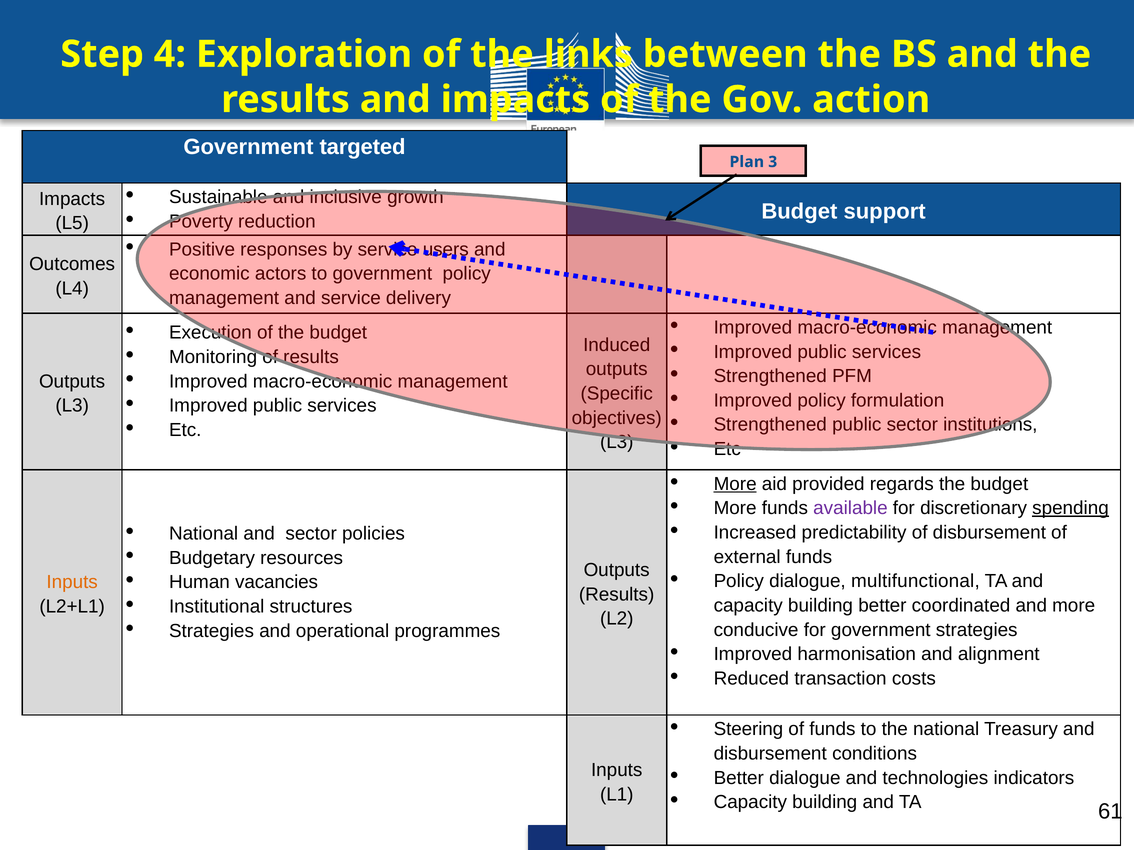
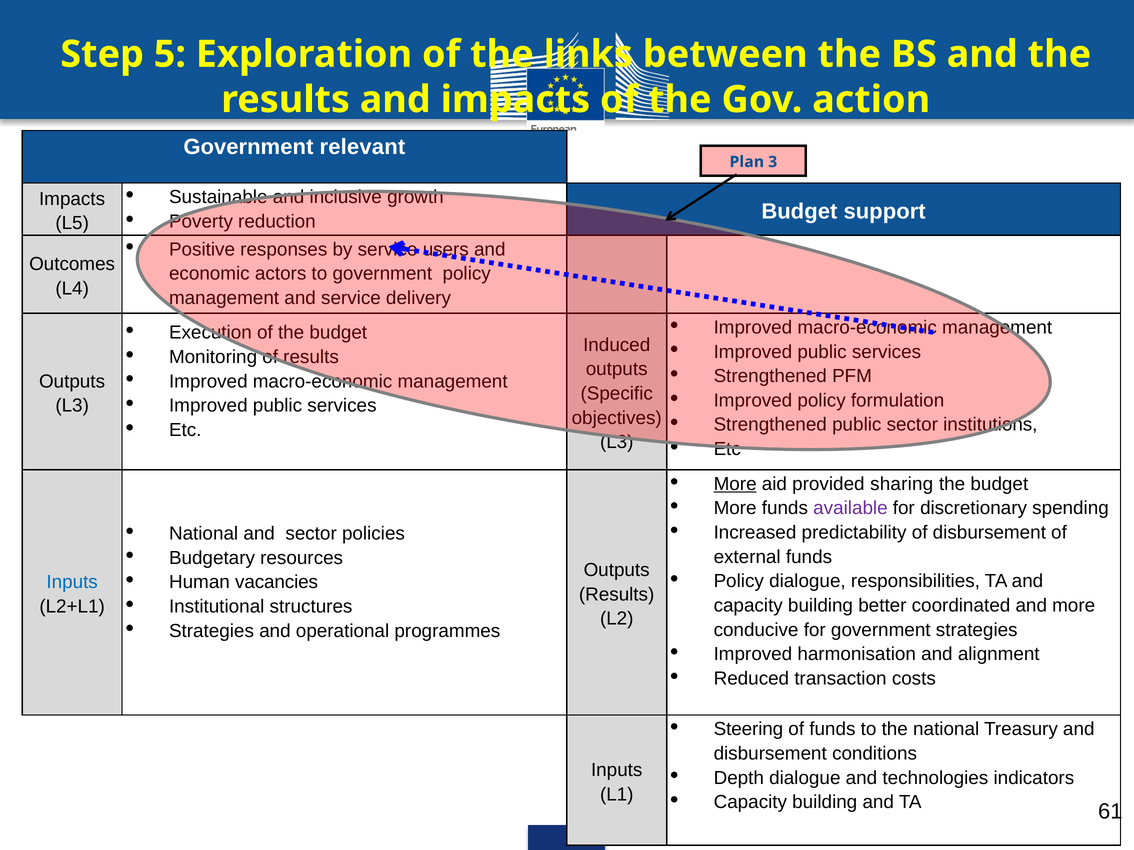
4: 4 -> 5
targeted: targeted -> relevant
regards: regards -> sharing
spending underline: present -> none
multifunctional: multifunctional -> responsibilities
Inputs at (72, 583) colour: orange -> blue
Better at (739, 778): Better -> Depth
